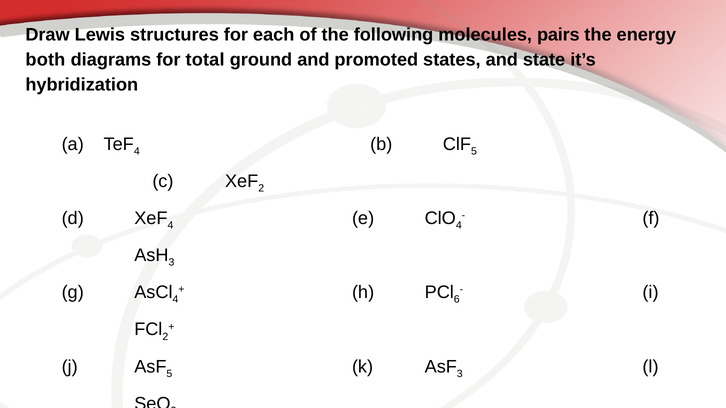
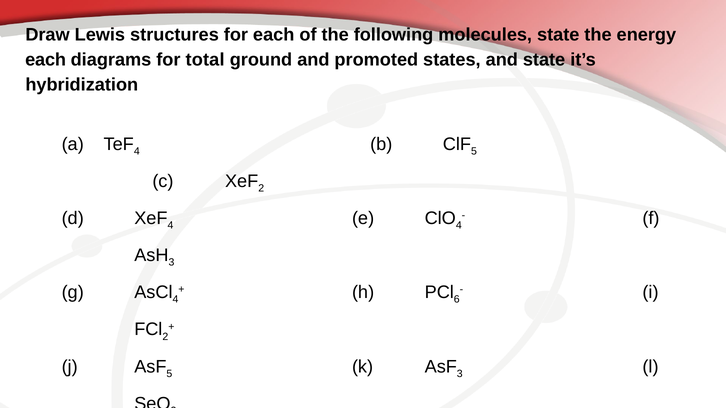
molecules pairs: pairs -> state
both at (45, 60): both -> each
